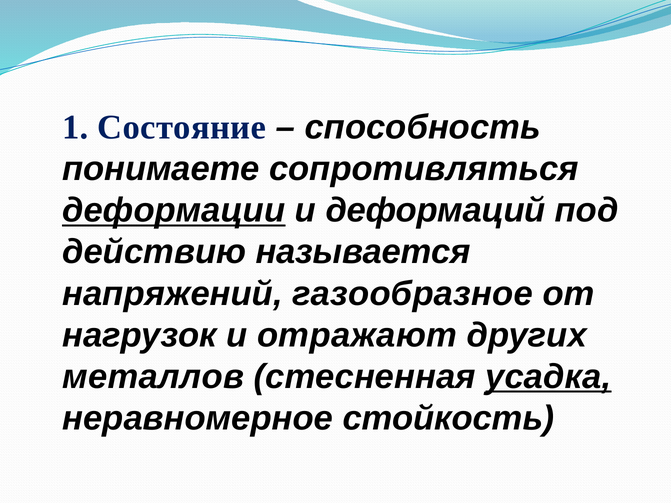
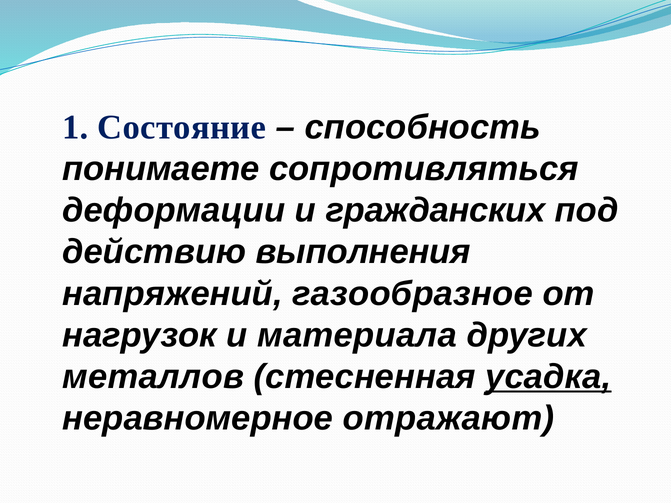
деформации underline: present -> none
деформаций: деформаций -> гражданских
называется: называется -> выполнения
отражают: отражают -> материала
стойкость: стойкость -> отражают
